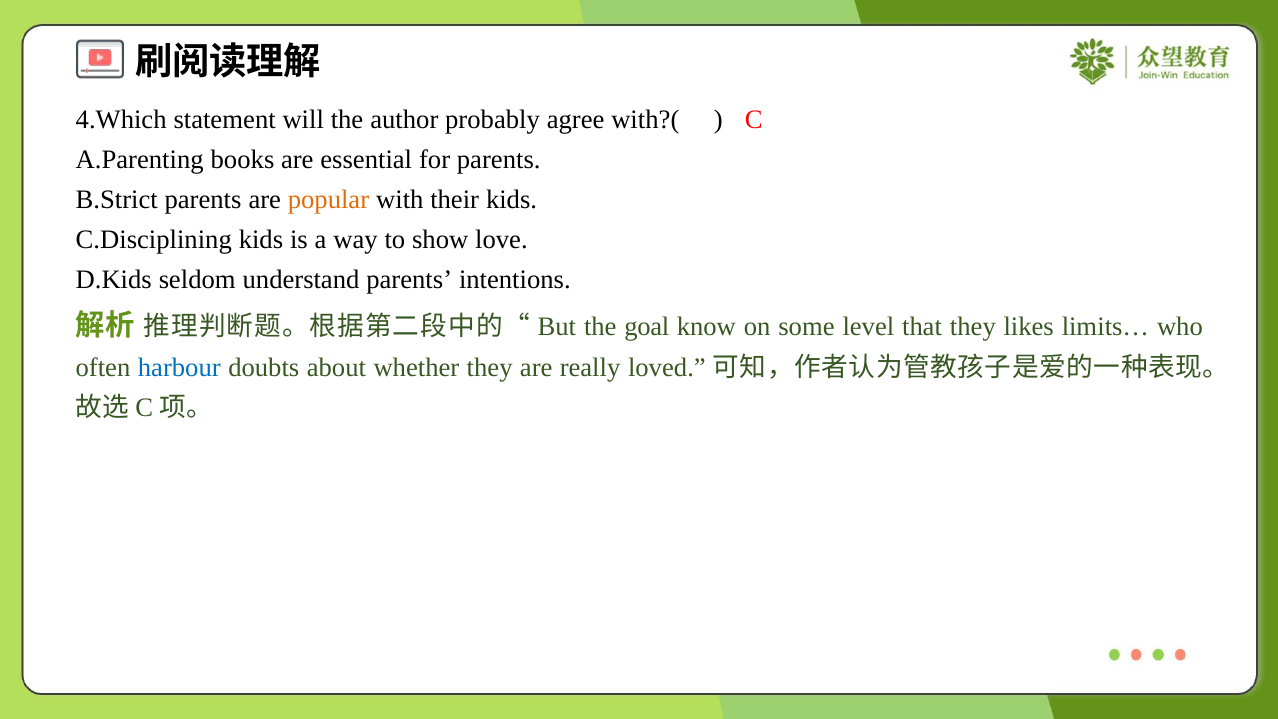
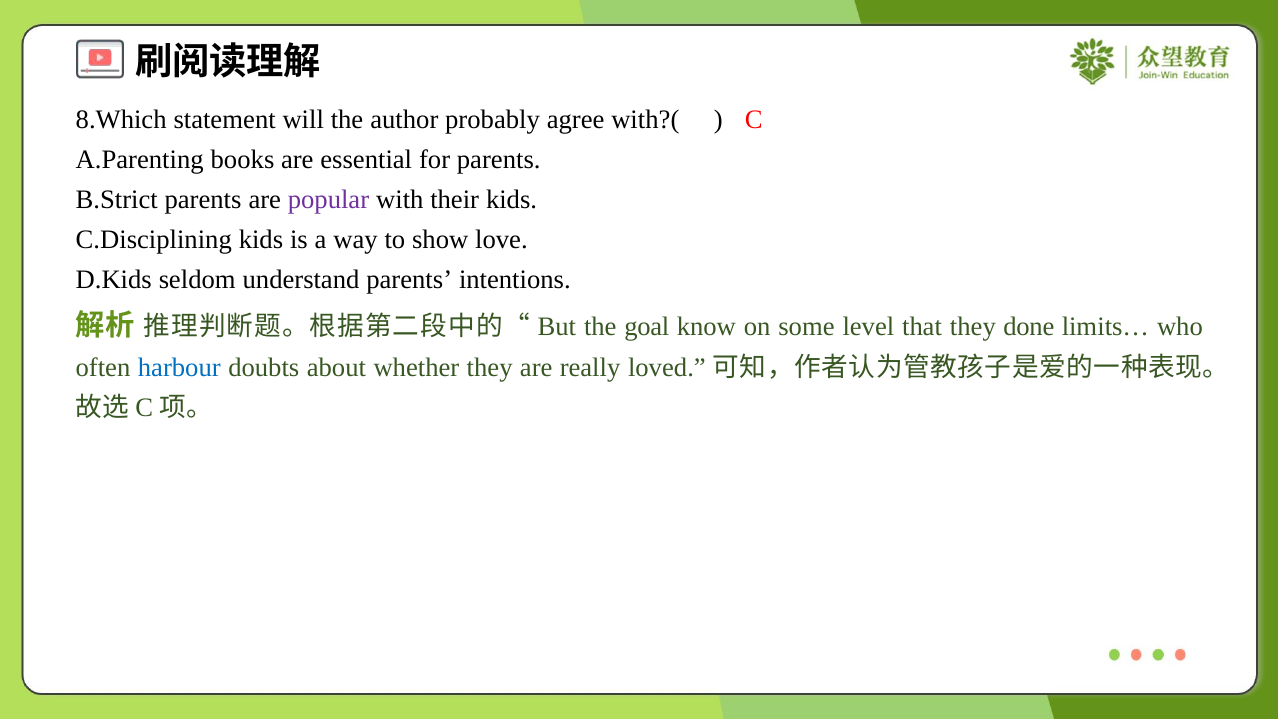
4.Which: 4.Which -> 8.Which
popular colour: orange -> purple
likes: likes -> done
